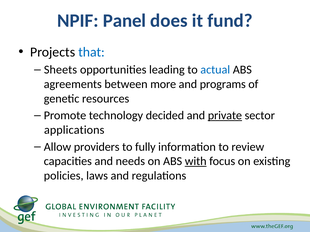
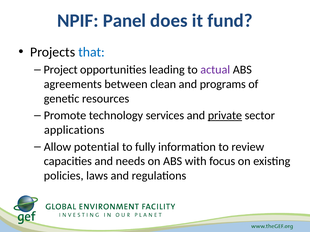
Sheets: Sheets -> Project
actual colour: blue -> purple
more: more -> clean
decided: decided -> services
providers: providers -> potential
with underline: present -> none
